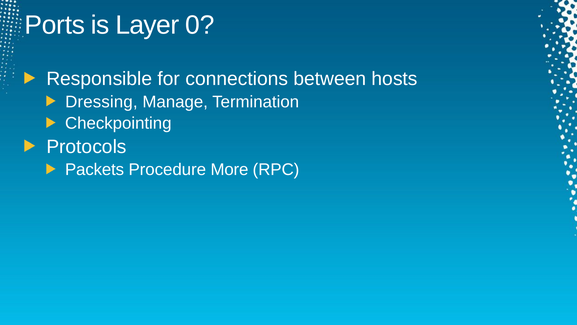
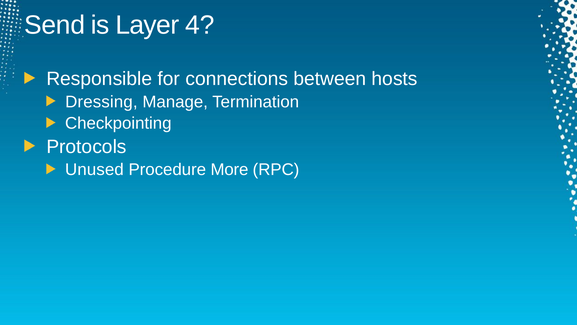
Ports: Ports -> Send
0: 0 -> 4
Packets: Packets -> Unused
